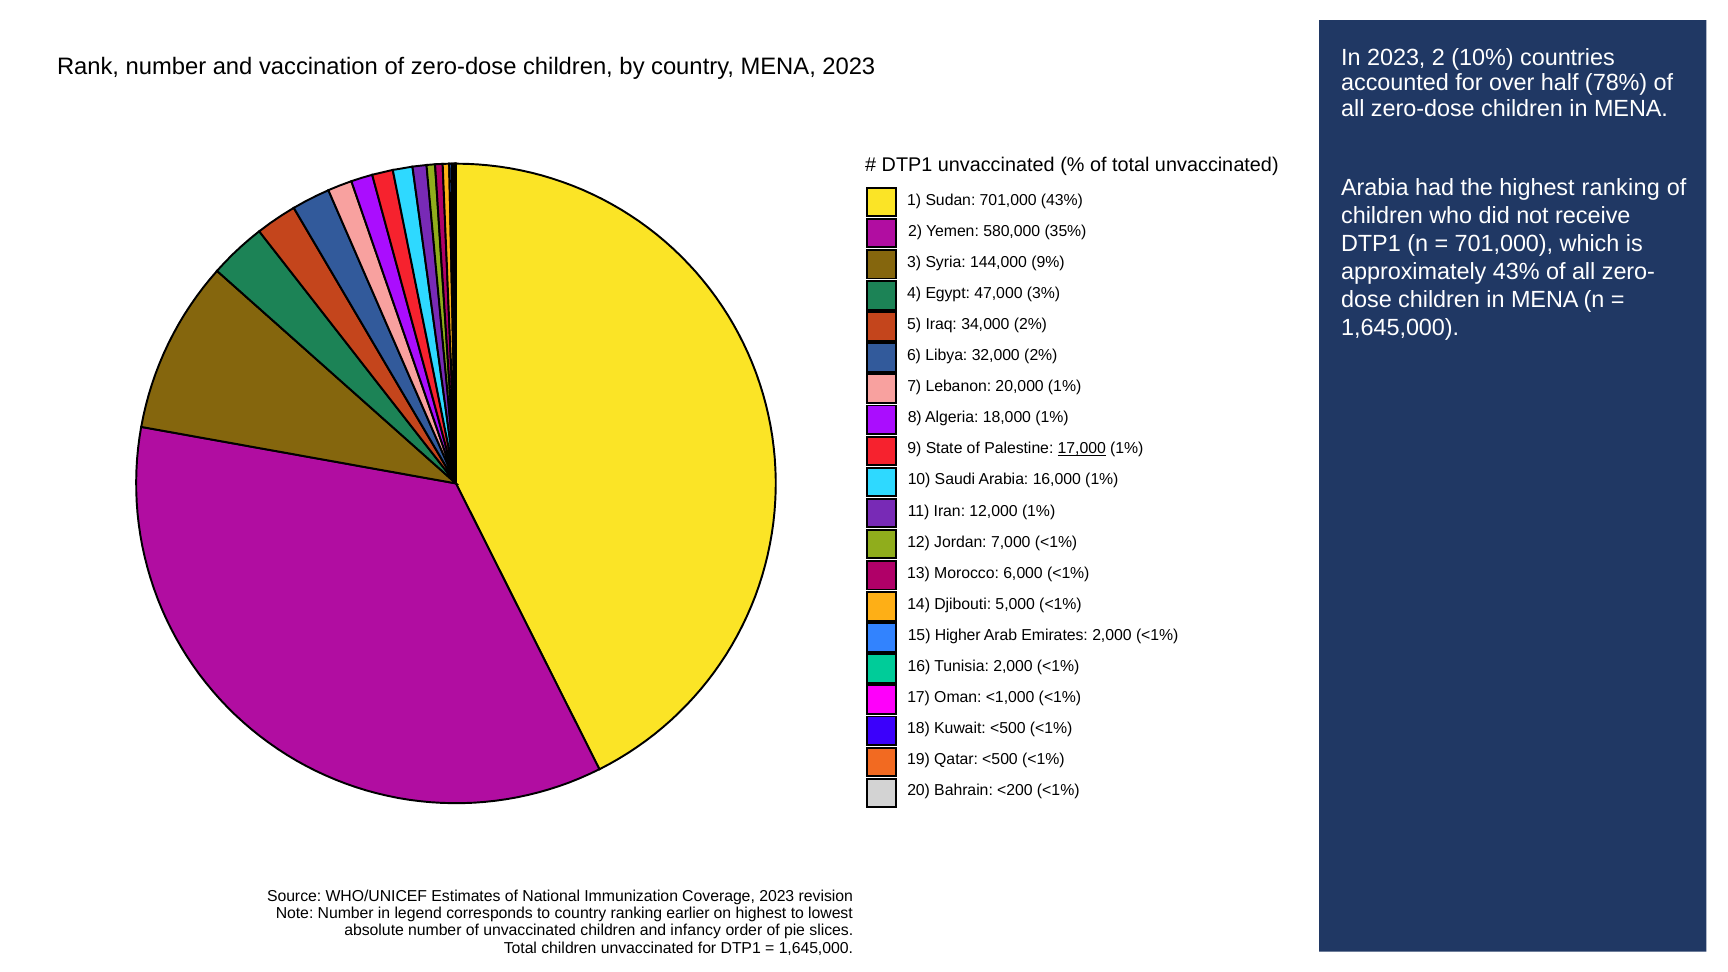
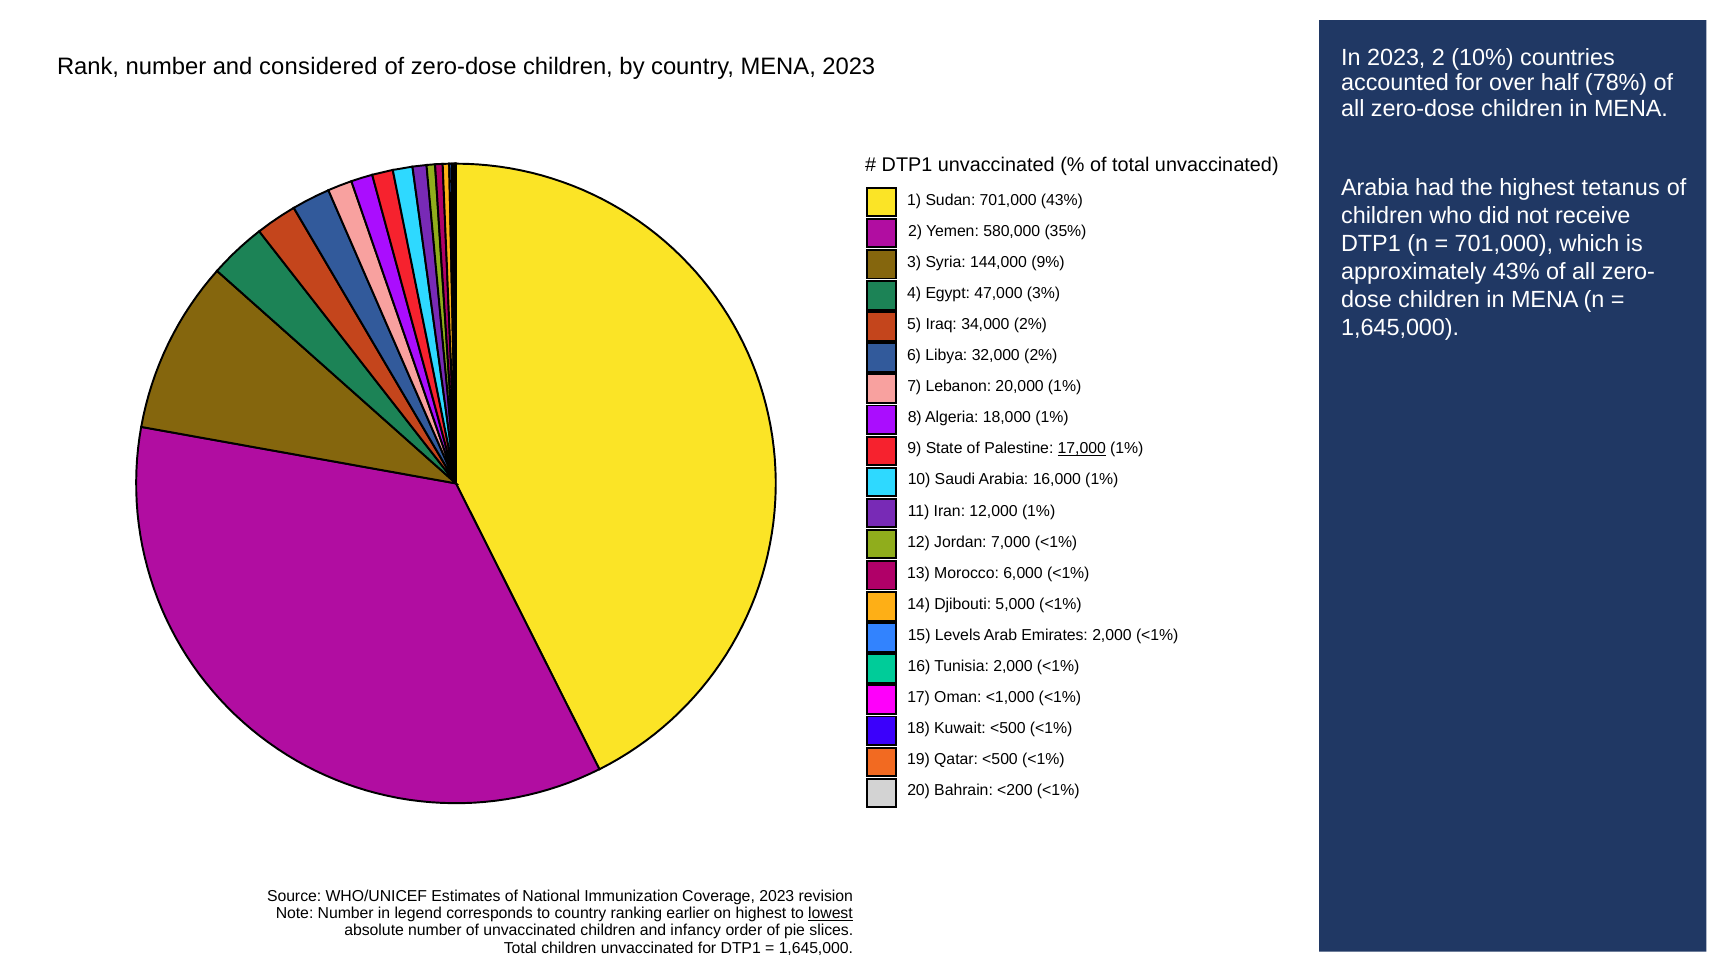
vaccination: vaccination -> considered
highest ranking: ranking -> tetanus
Higher: Higher -> Levels
lowest underline: none -> present
